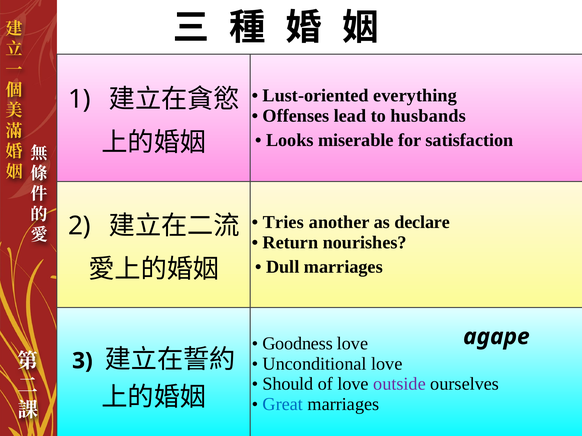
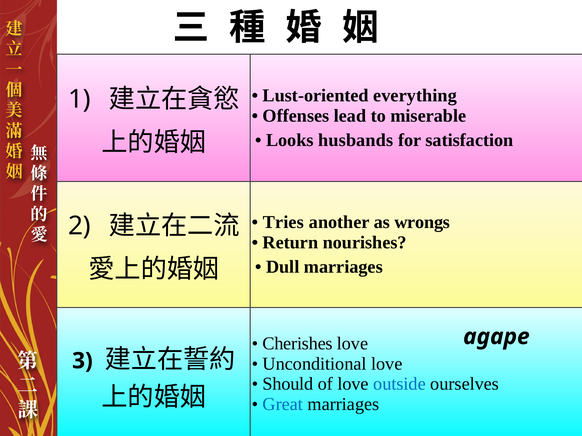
husbands: husbands -> miserable
miserable: miserable -> husbands
declare: declare -> wrongs
Goodness: Goodness -> Cherishes
outside colour: purple -> blue
